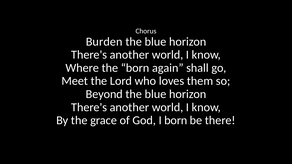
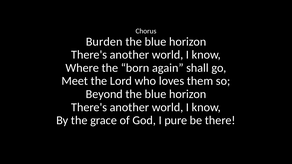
I born: born -> pure
